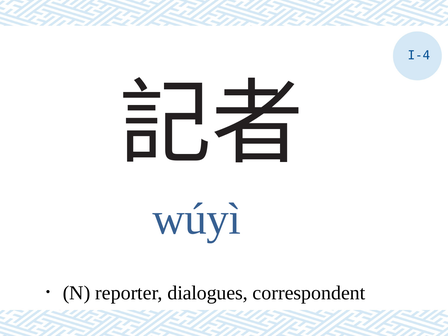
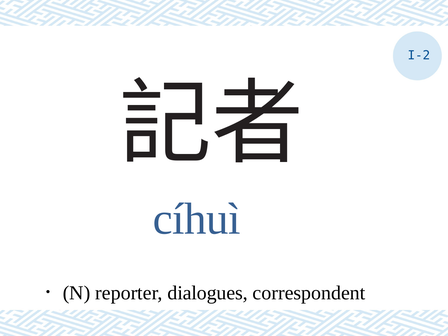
I-4: I-4 -> I-2
wúyì: wúyì -> cíhuì
